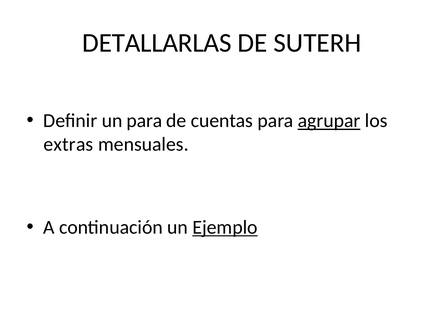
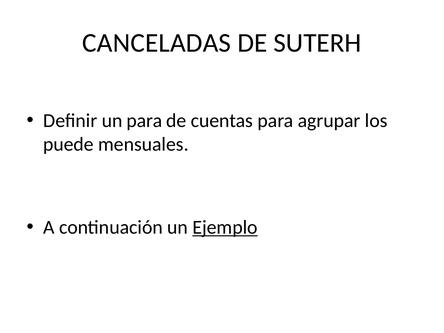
DETALLARLAS: DETALLARLAS -> CANCELADAS
agrupar underline: present -> none
extras: extras -> puede
